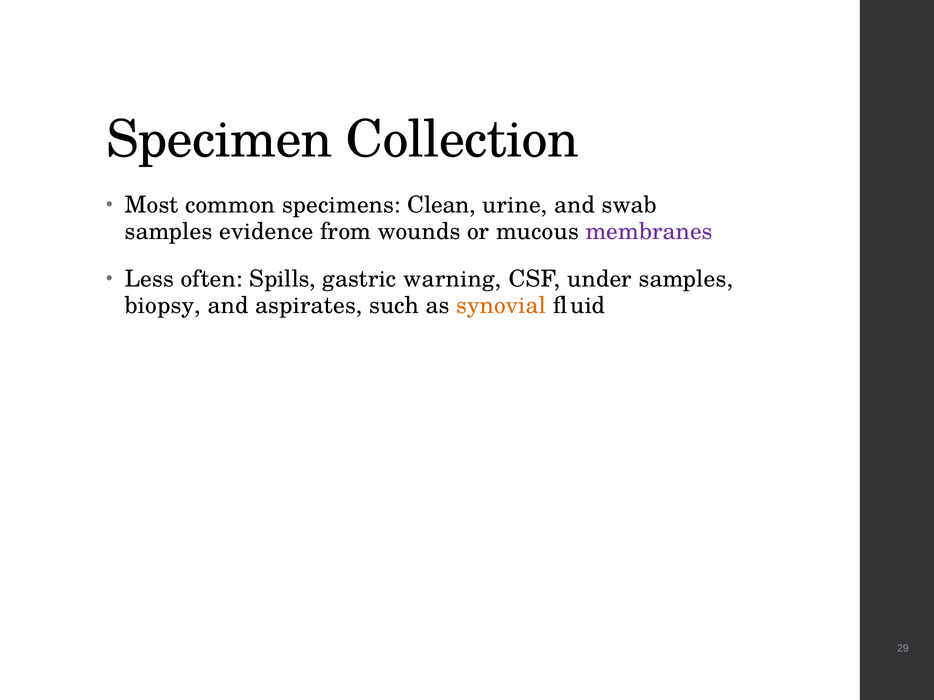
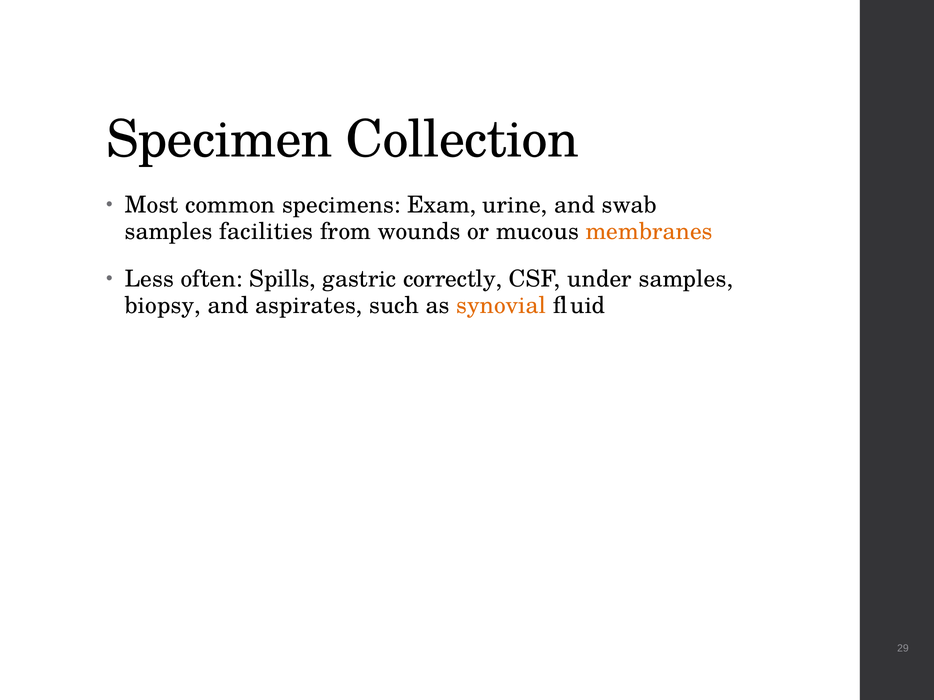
Clean: Clean -> Exam
evidence: evidence -> facilities
membranes colour: purple -> orange
warning: warning -> correctly
